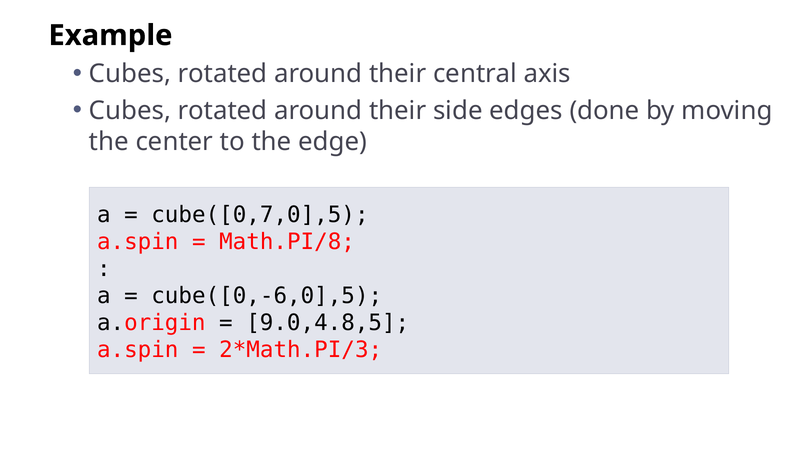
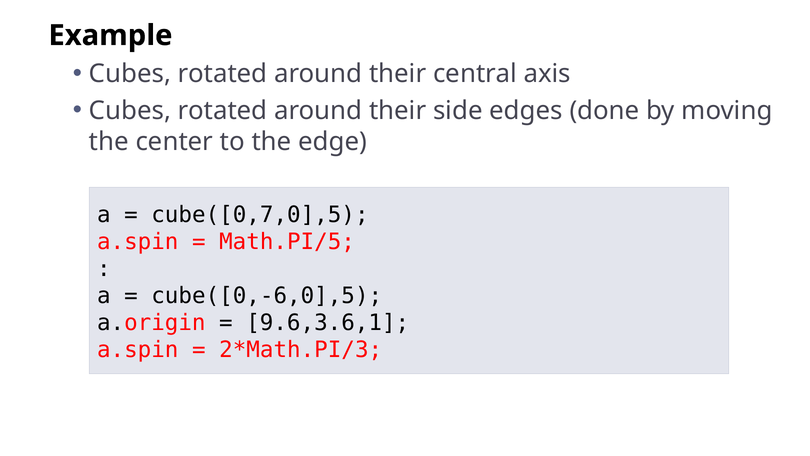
Math.PI/8: Math.PI/8 -> Math.PI/5
9.0,4.8,5: 9.0,4.8,5 -> 9.6,3.6,1
